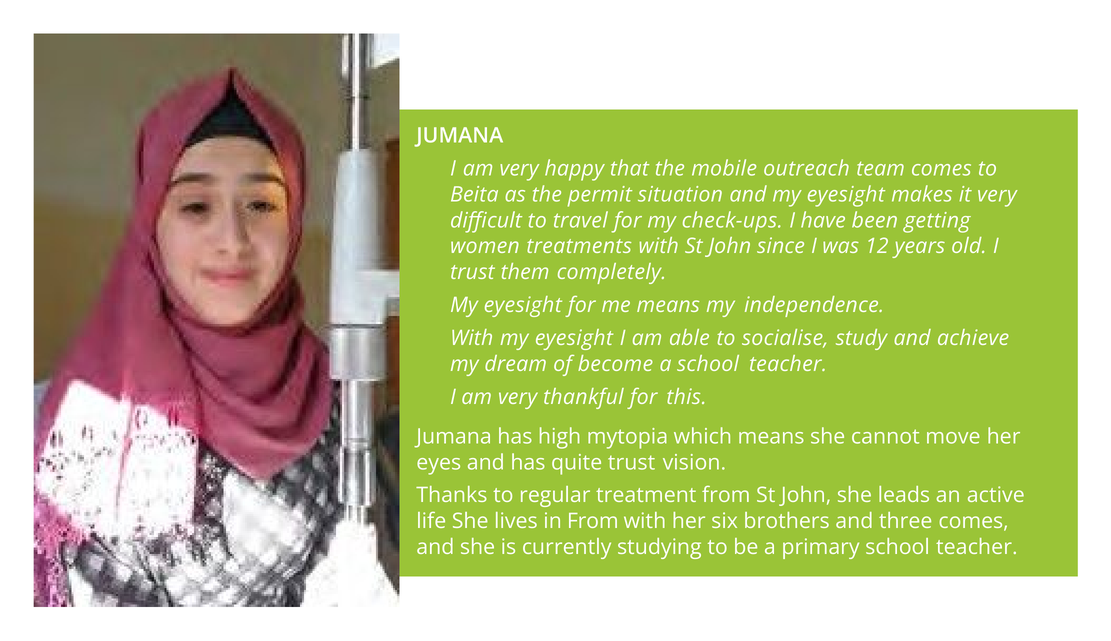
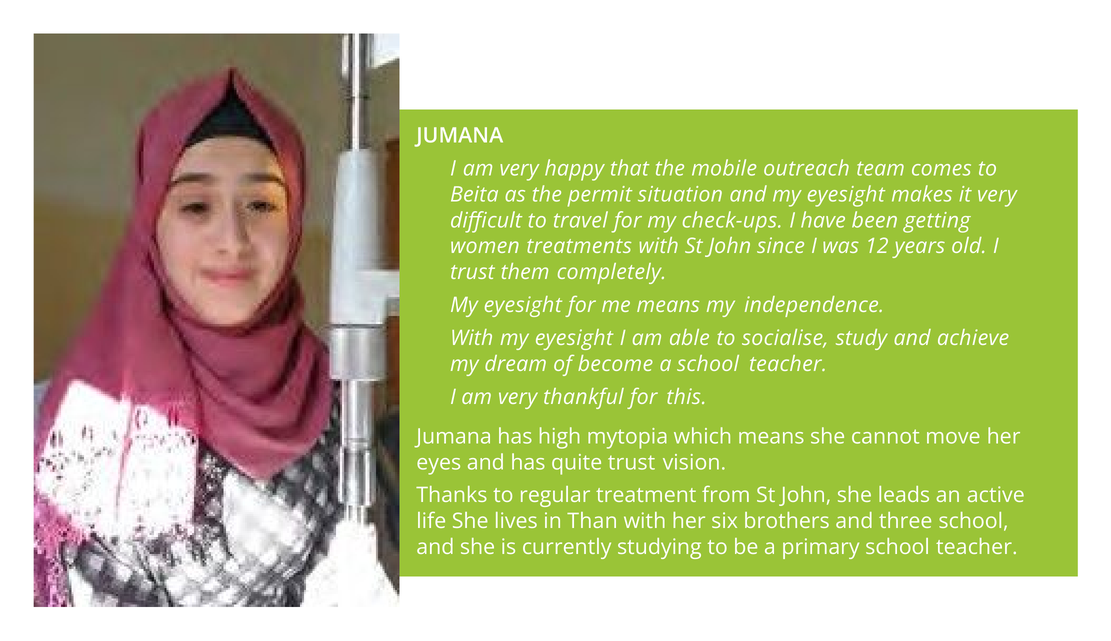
in From: From -> Than
three comes: comes -> school
